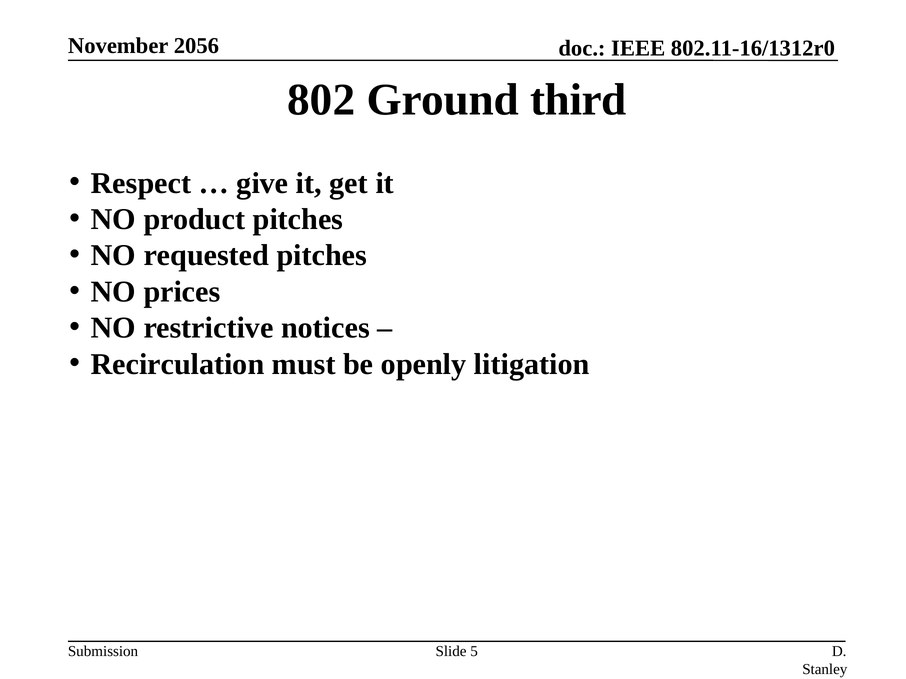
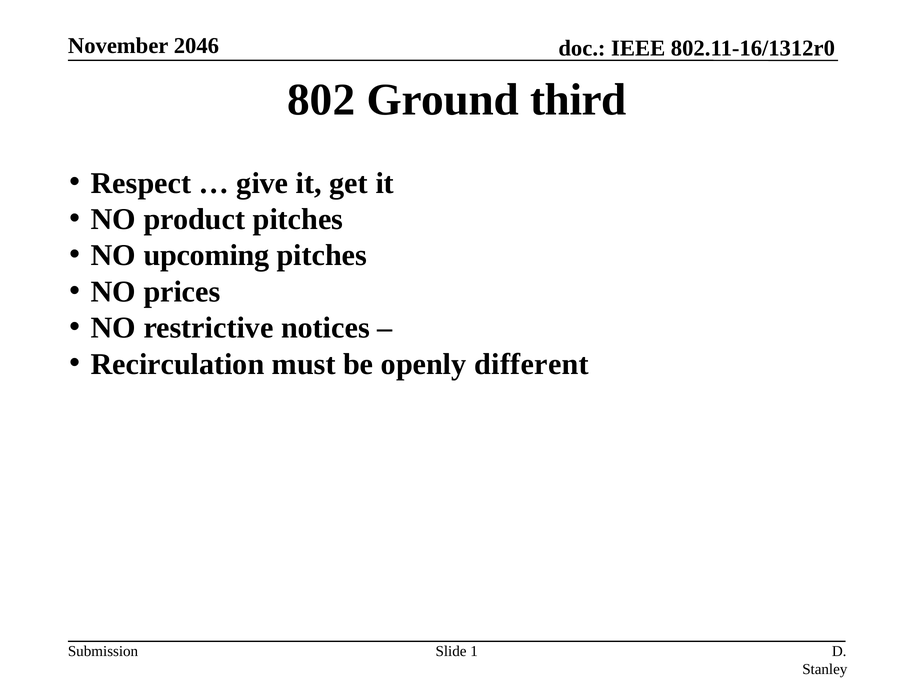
2056: 2056 -> 2046
requested: requested -> upcoming
litigation: litigation -> different
5: 5 -> 1
